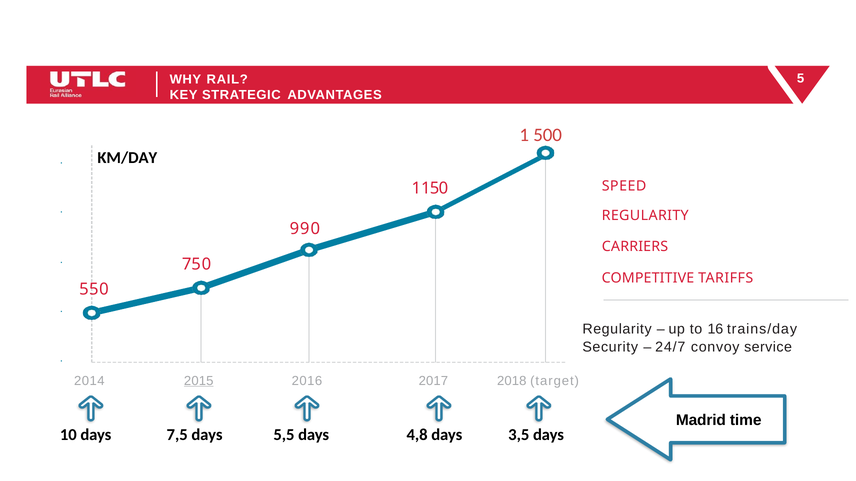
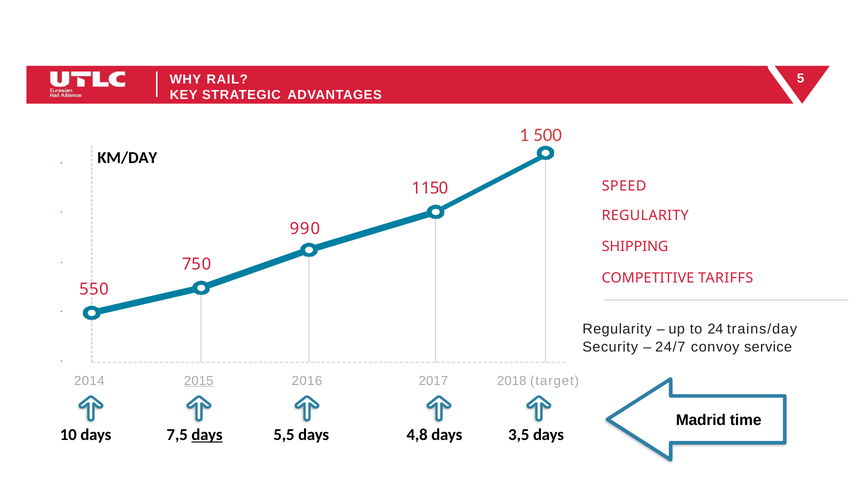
CARRIERS: CARRIERS -> SHIPPING
16: 16 -> 24
days at (207, 435) underline: none -> present
